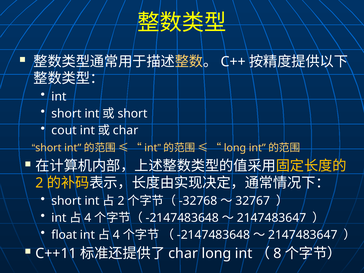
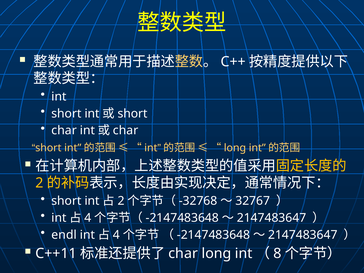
cout at (64, 130): cout -> char
float: float -> endl
